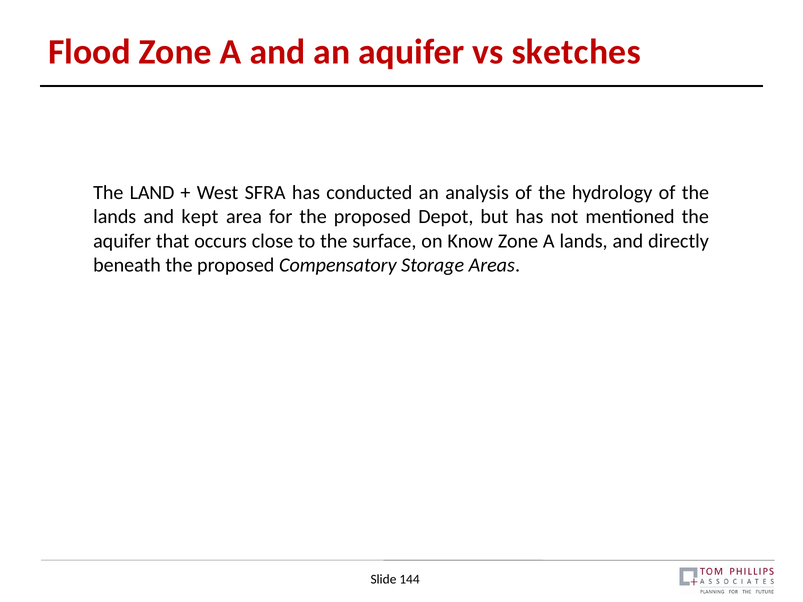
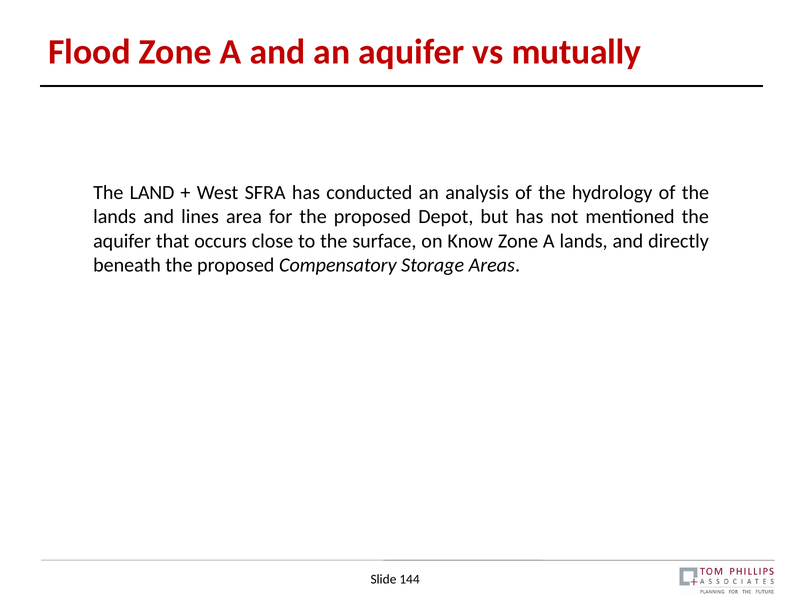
sketches: sketches -> mutually
kept: kept -> lines
